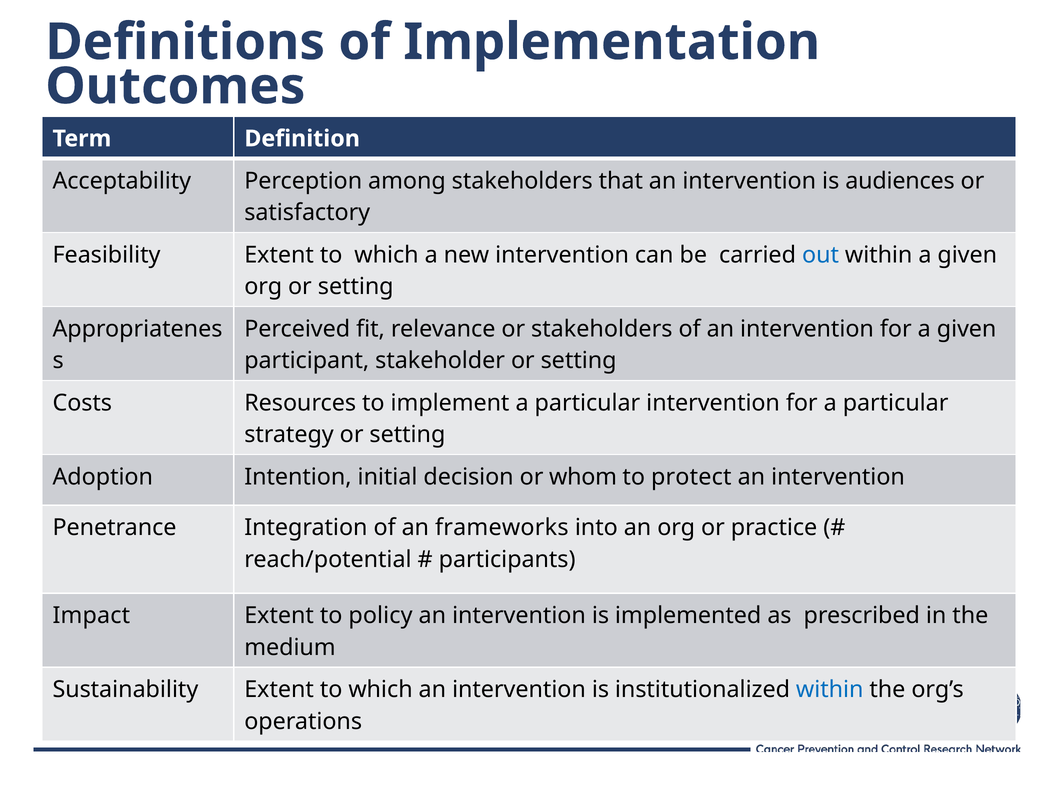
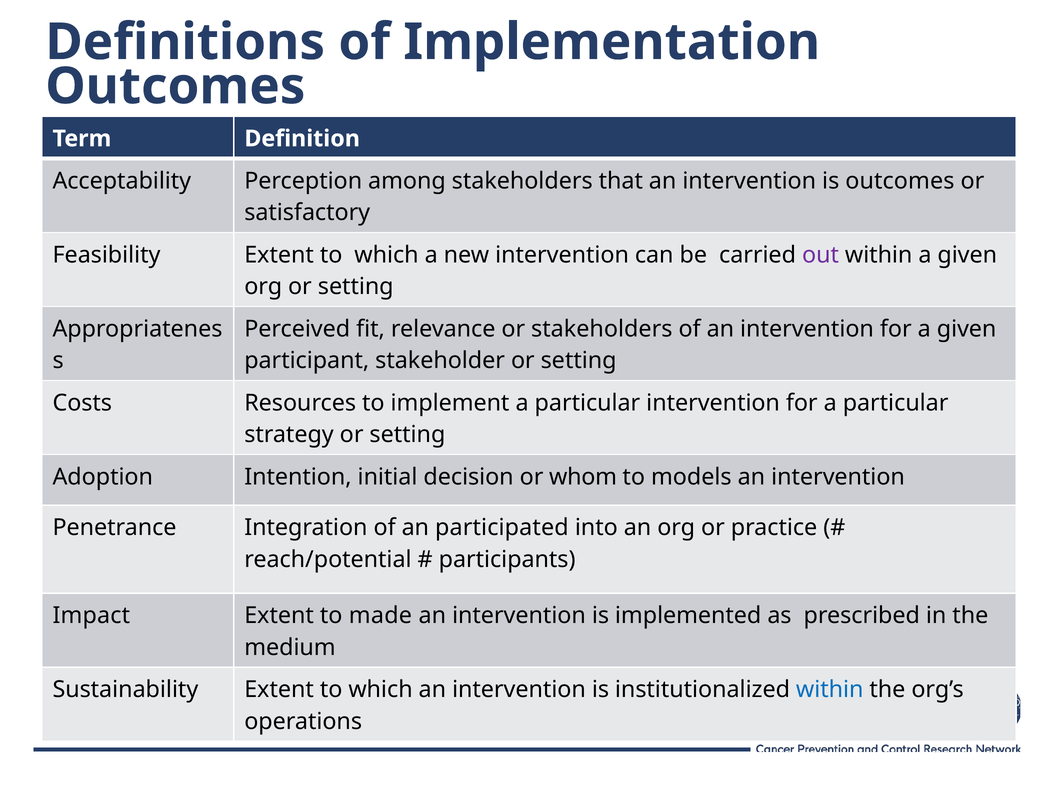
is audiences: audiences -> outcomes
out colour: blue -> purple
protect: protect -> models
frameworks: frameworks -> participated
policy: policy -> made
